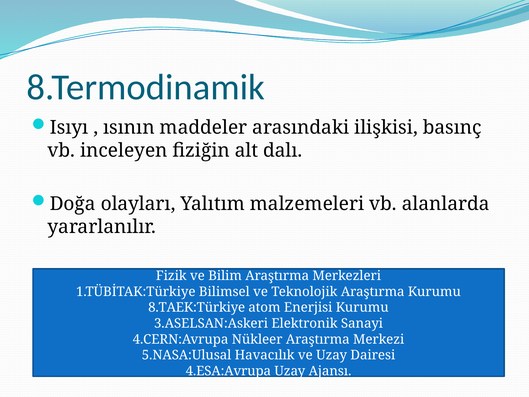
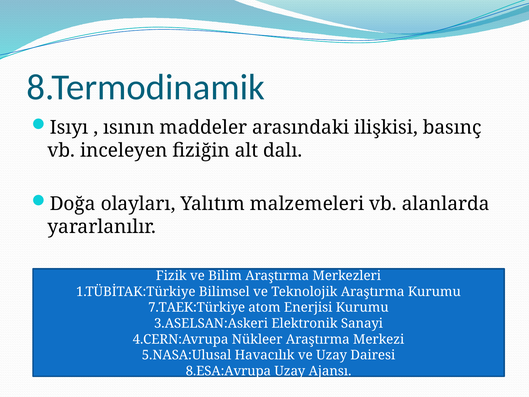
8.TAEK:Türkiye: 8.TAEK:Türkiye -> 7.TAEK:Türkiye
4.ESA:Avrupa: 4.ESA:Avrupa -> 8.ESA:Avrupa
